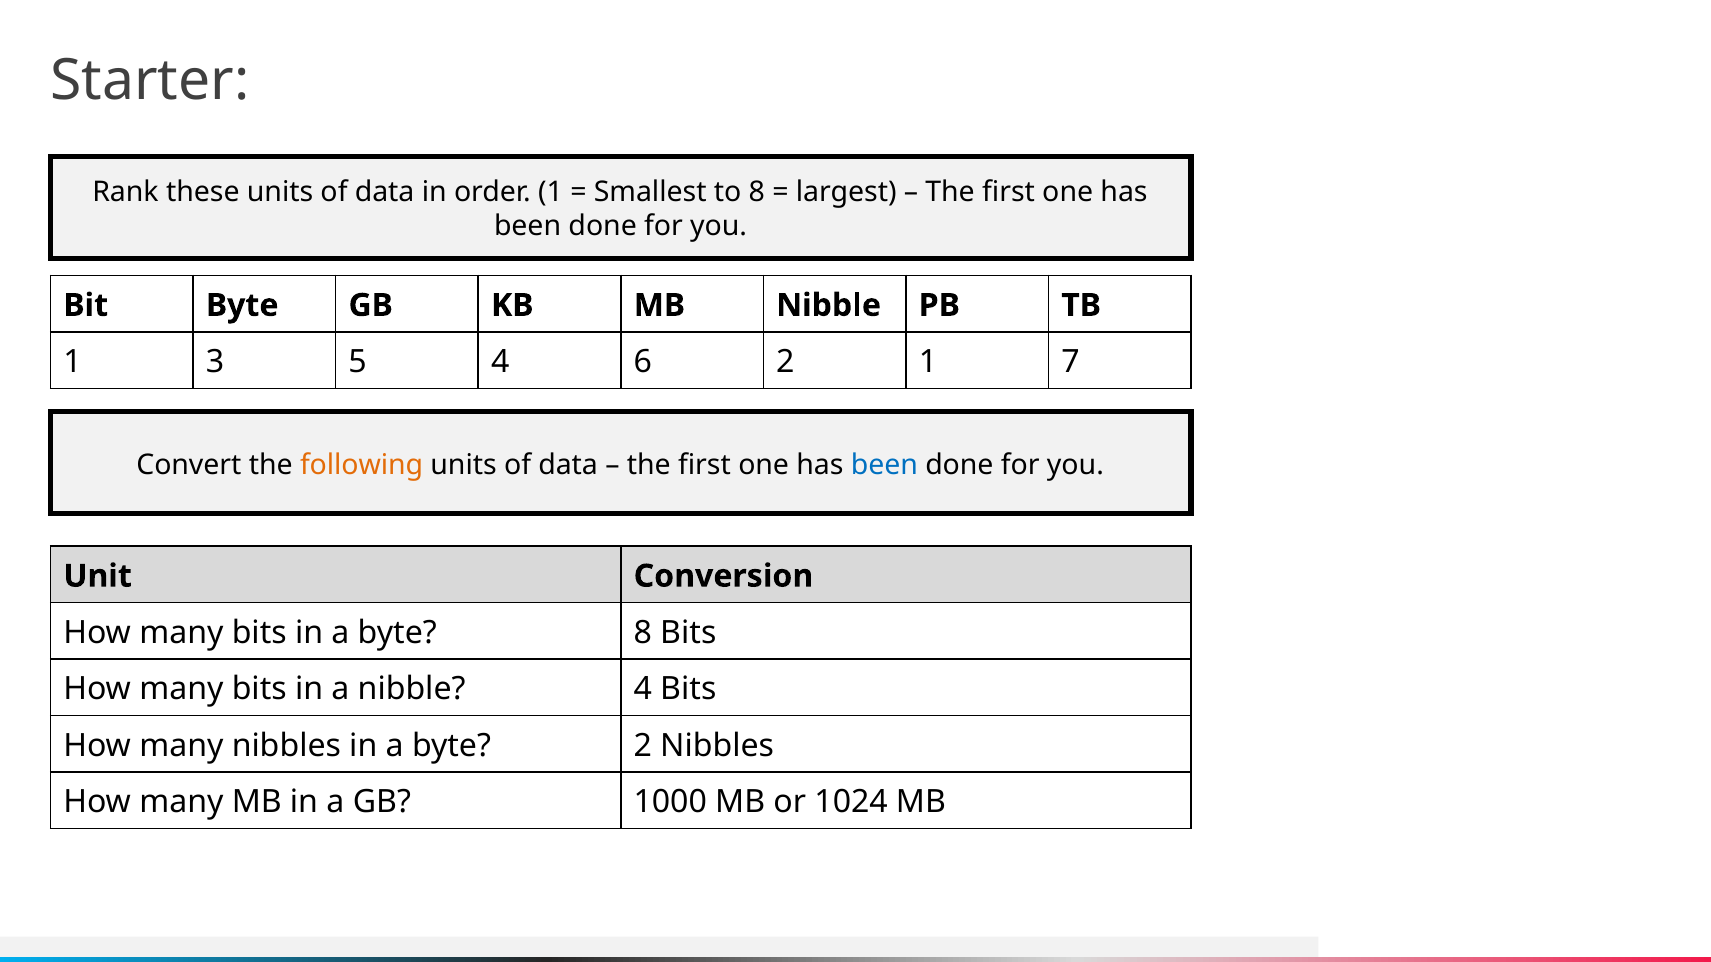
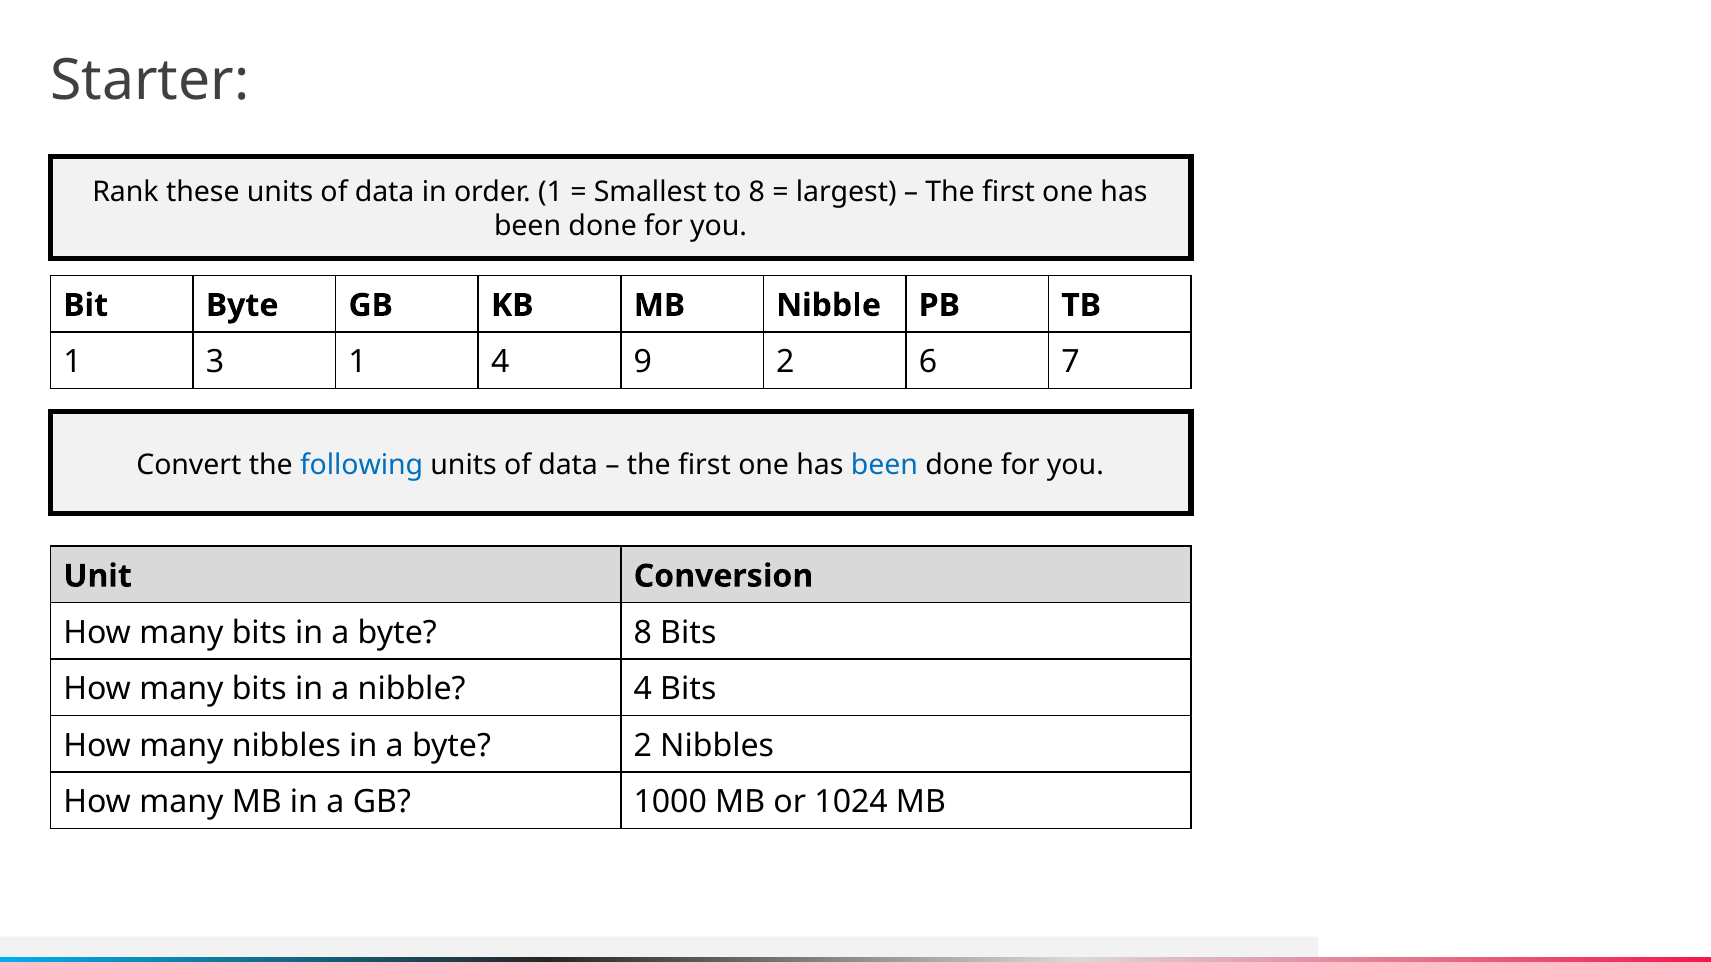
3 5: 5 -> 1
6: 6 -> 9
2 1: 1 -> 6
following colour: orange -> blue
